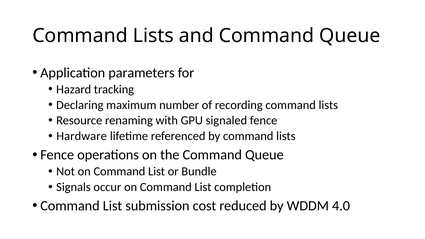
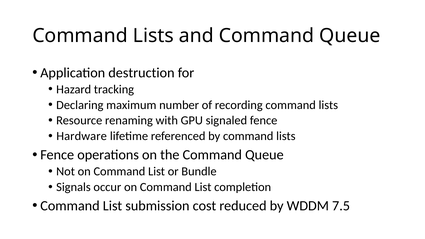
parameters: parameters -> destruction
4.0: 4.0 -> 7.5
